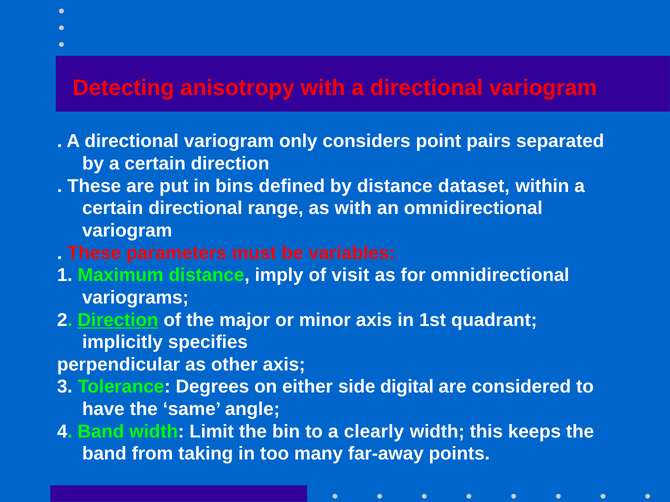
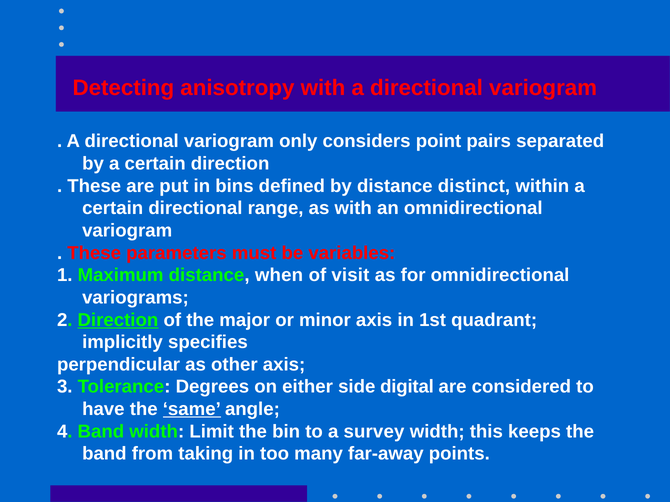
dataset: dataset -> distinct
imply: imply -> when
same underline: none -> present
clearly: clearly -> survey
